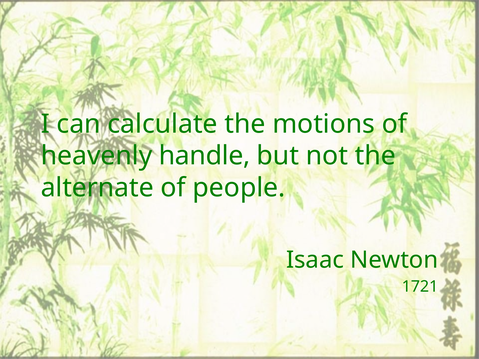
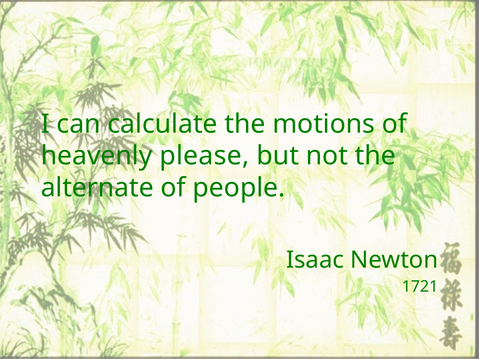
handle: handle -> please
